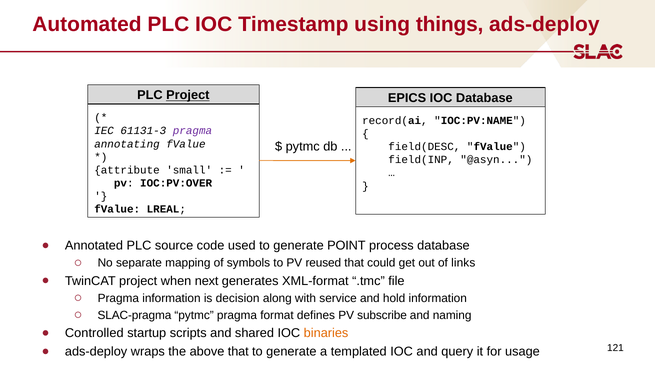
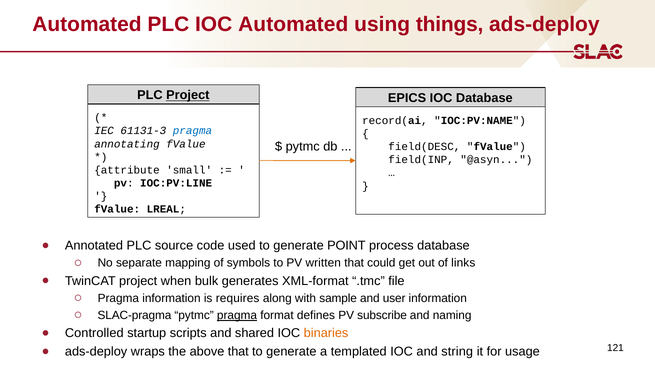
IOC Timestamp: Timestamp -> Automated
pragma at (192, 131) colour: purple -> blue
IOC:PV:OVER: IOC:PV:OVER -> IOC:PV:LINE
reused: reused -> written
next: next -> bulk
decision: decision -> requires
service: service -> sample
hold: hold -> user
pragma at (237, 316) underline: none -> present
query: query -> string
